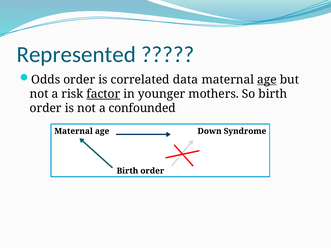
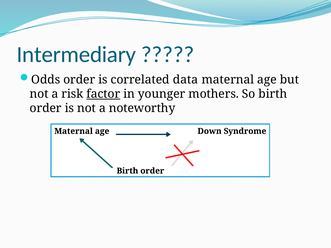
Represented: Represented -> Intermediary
age at (267, 80) underline: present -> none
confounded: confounded -> noteworthy
